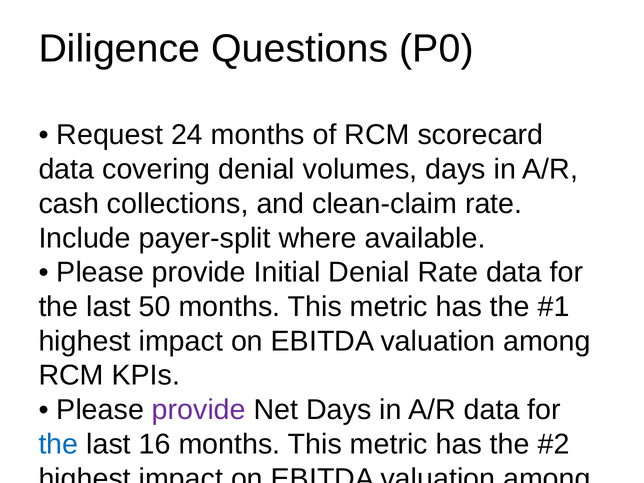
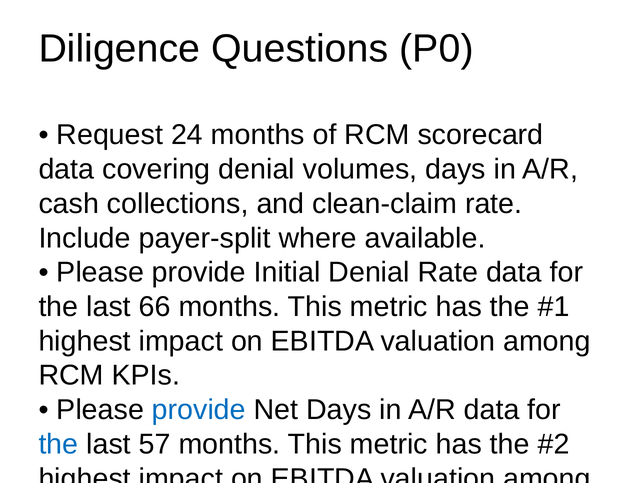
50: 50 -> 66
provide at (199, 410) colour: purple -> blue
16: 16 -> 57
